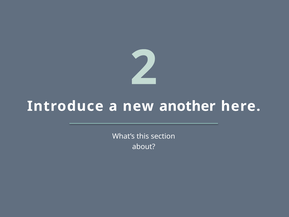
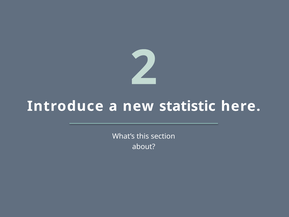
another: another -> statistic
